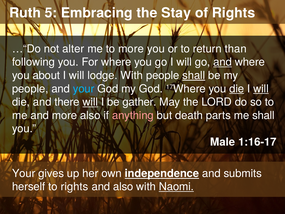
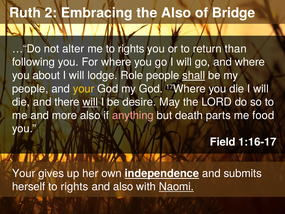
5: 5 -> 2
the Stay: Stay -> Also
of Rights: Rights -> Bridge
me to more: more -> rights
and at (223, 62) underline: present -> none
lodge With: With -> Role
your at (84, 89) colour: light blue -> yellow
die at (237, 89) underline: present -> none
will at (261, 89) underline: present -> none
gather: gather -> desire
me shall: shall -> food
Male: Male -> Field
